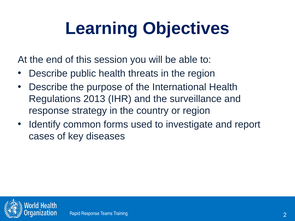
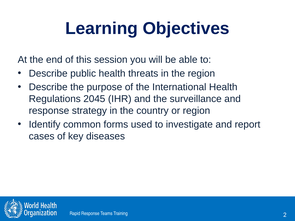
2013: 2013 -> 2045
